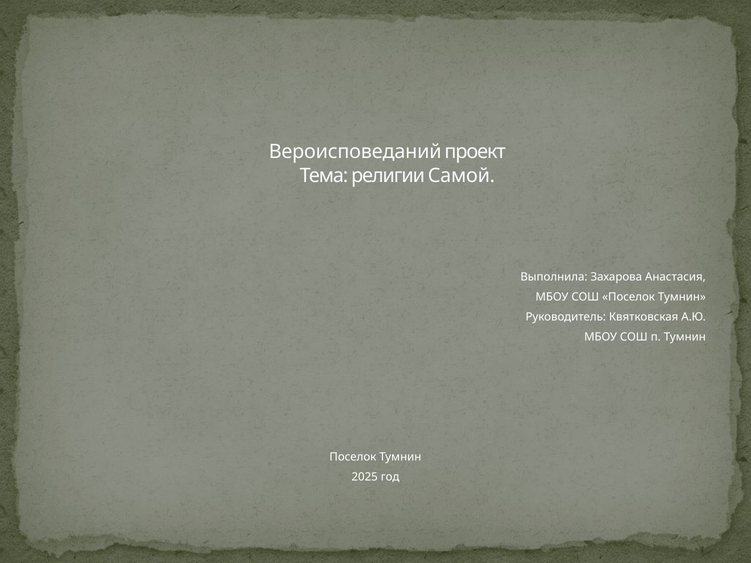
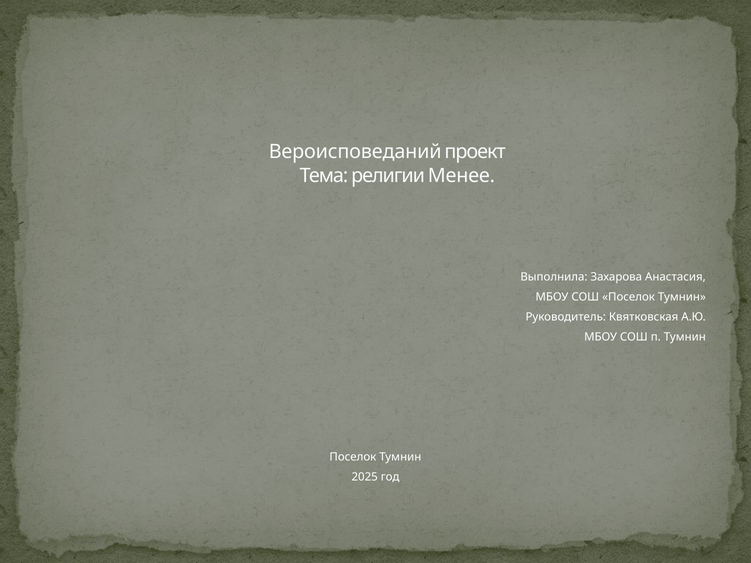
Самой: Самой -> Менее
